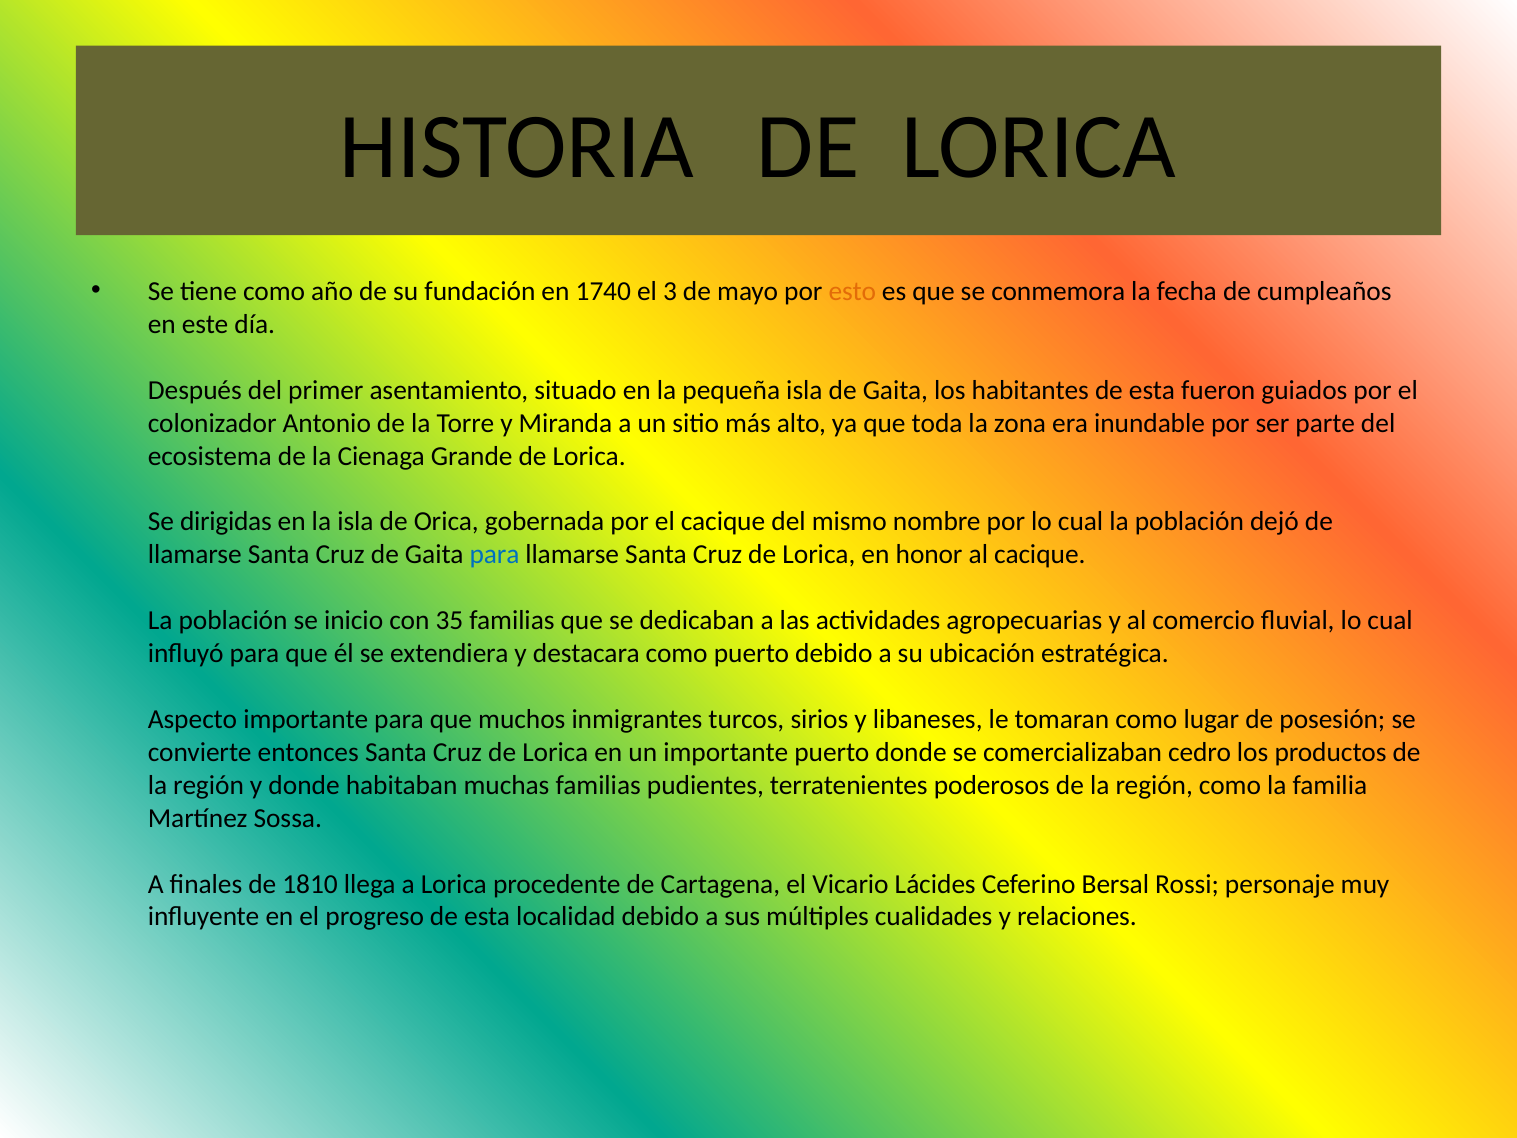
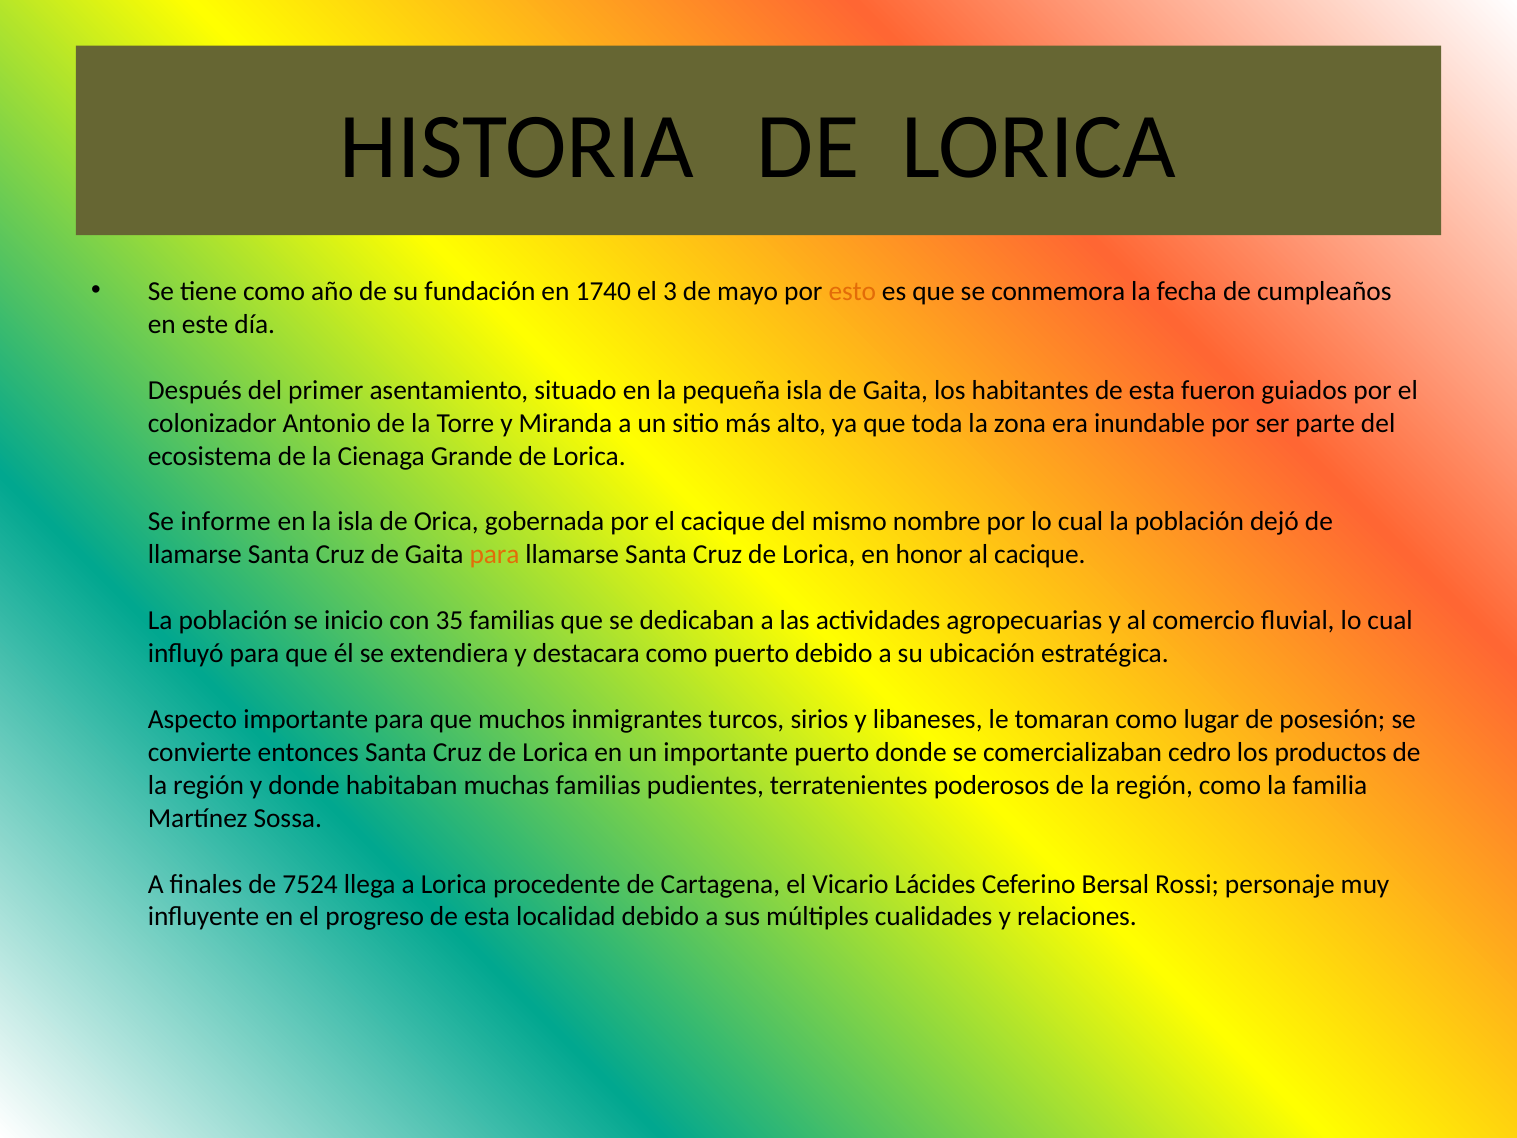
dirigidas: dirigidas -> informe
para at (495, 555) colour: blue -> orange
1810: 1810 -> 7524
